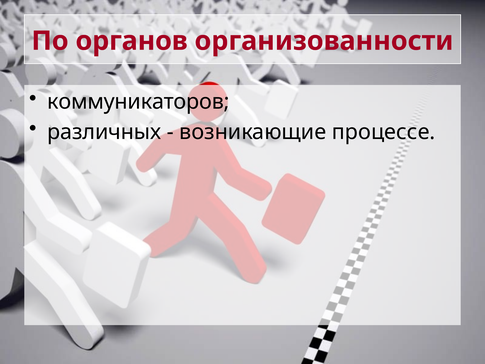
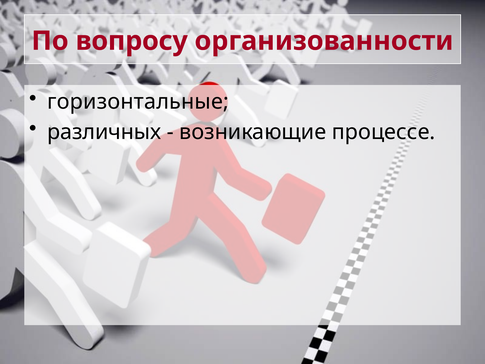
органов: органов -> вопросу
коммуникаторов: коммуникаторов -> горизонтальные
